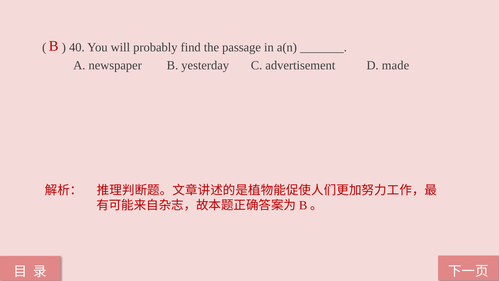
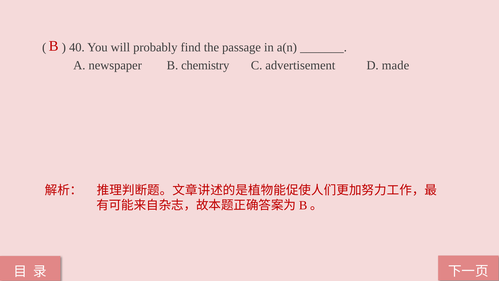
yesterday: yesterday -> chemistry
